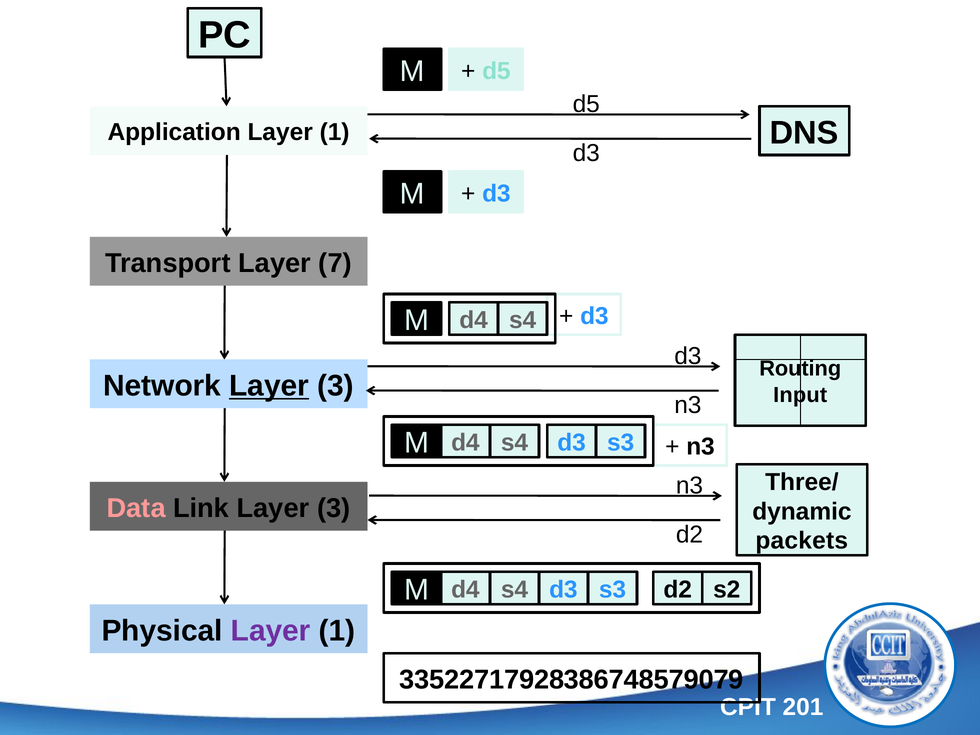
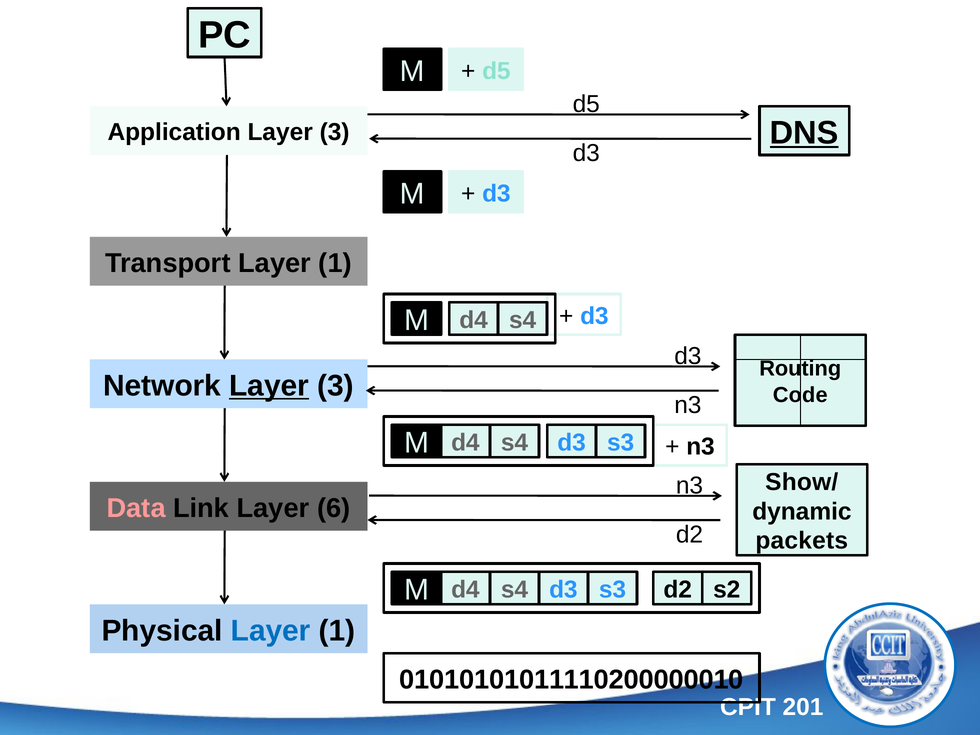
DNS underline: none -> present
Application Layer 1: 1 -> 3
Transport Layer 7: 7 -> 1
Input: Input -> Code
Three/: Three/ -> Show/
Link Layer 3: 3 -> 6
Layer at (271, 631) colour: purple -> blue
33522717928386748579079: 33522717928386748579079 -> 01010101011110200000010
